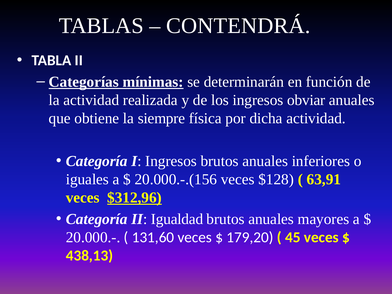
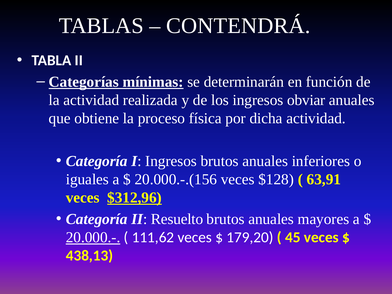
siempre: siempre -> proceso
Igualdad: Igualdad -> Resuelto
20.000.- underline: none -> present
131,60: 131,60 -> 111,62
